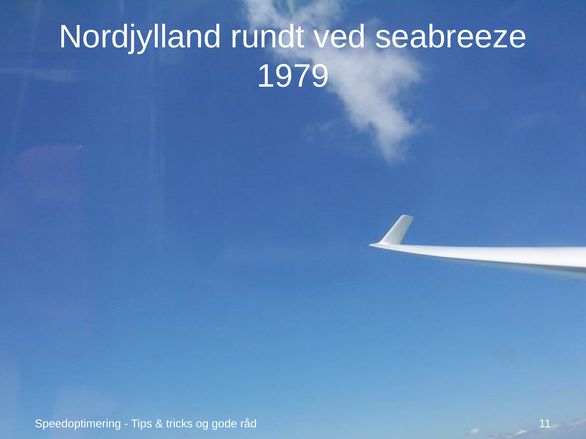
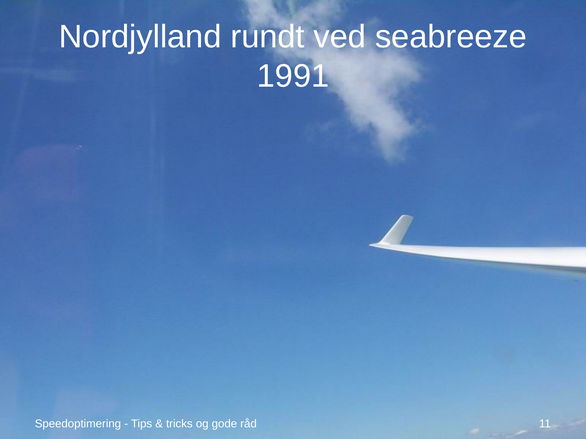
1979: 1979 -> 1991
